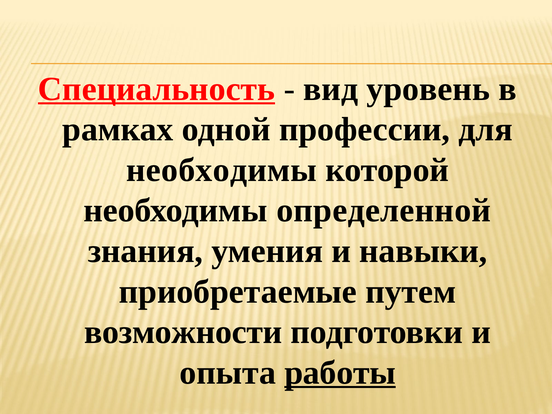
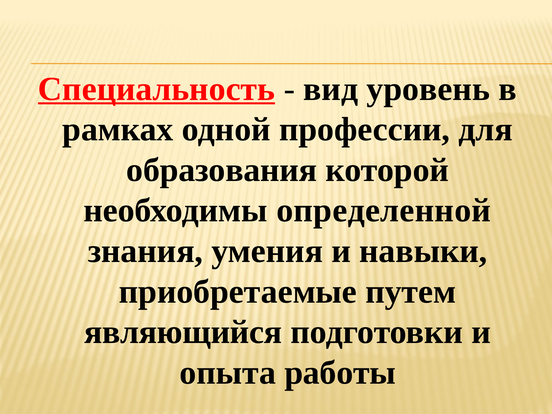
необходимы at (221, 170): необходимы -> образования
возможности: возможности -> являющийся
работы underline: present -> none
